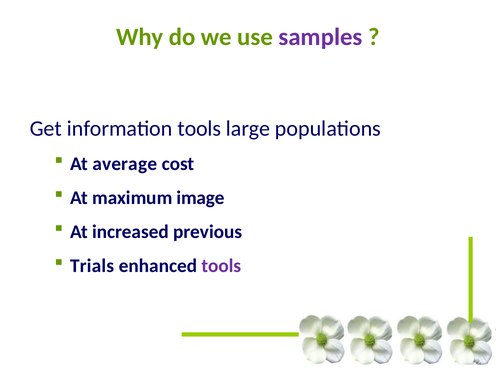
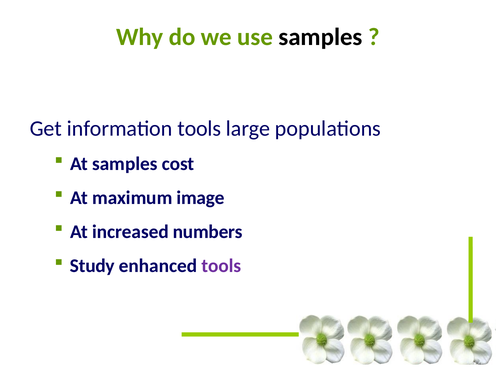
samples at (320, 37) colour: purple -> black
At average: average -> samples
previous: previous -> numbers
Trials: Trials -> Study
